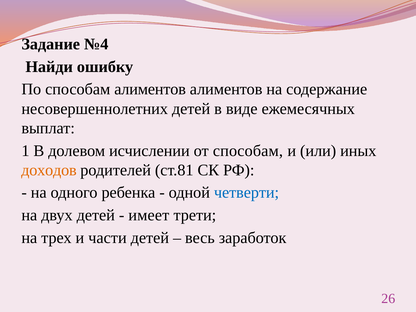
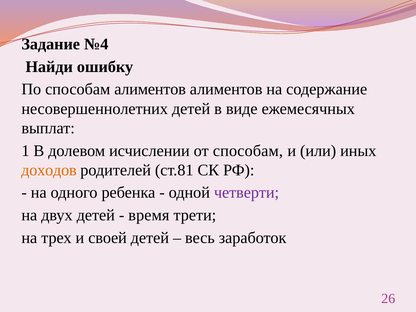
четверти colour: blue -> purple
имеет: имеет -> время
части: части -> своей
